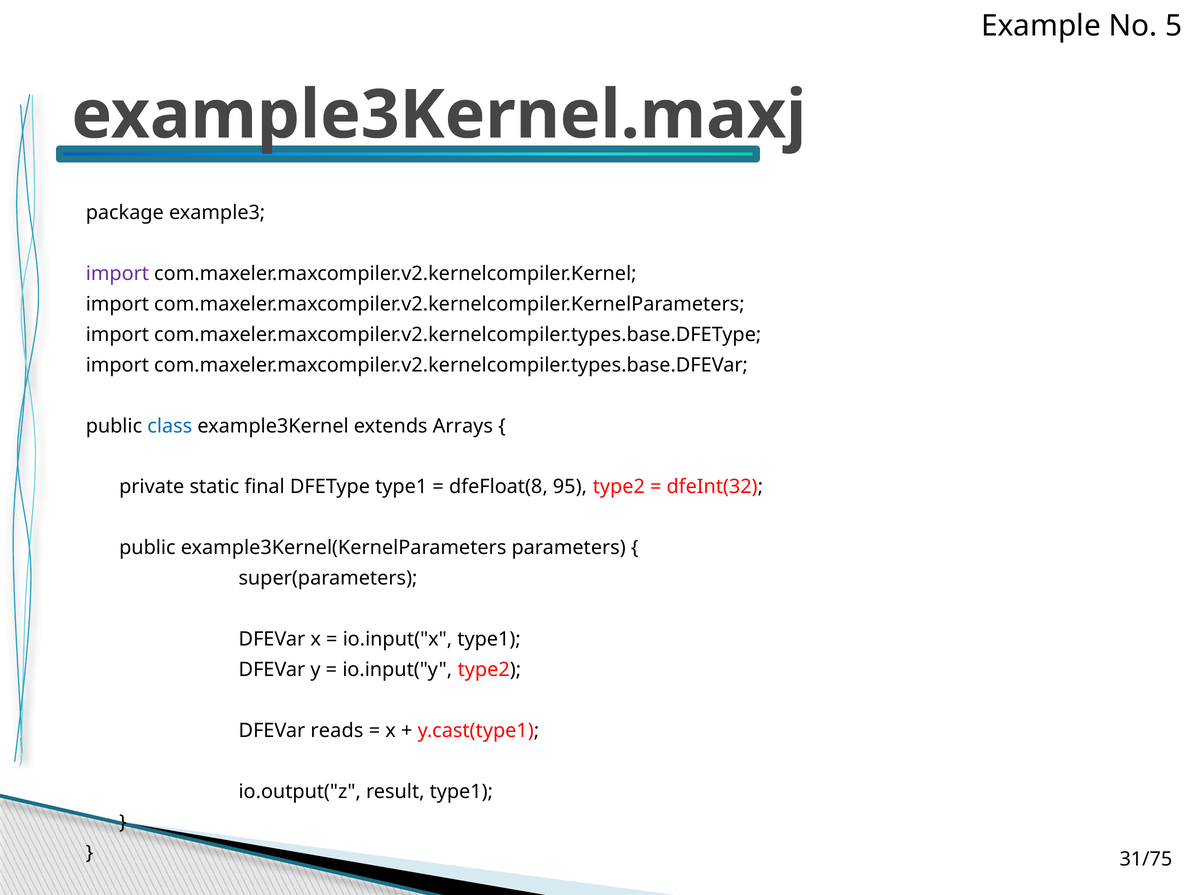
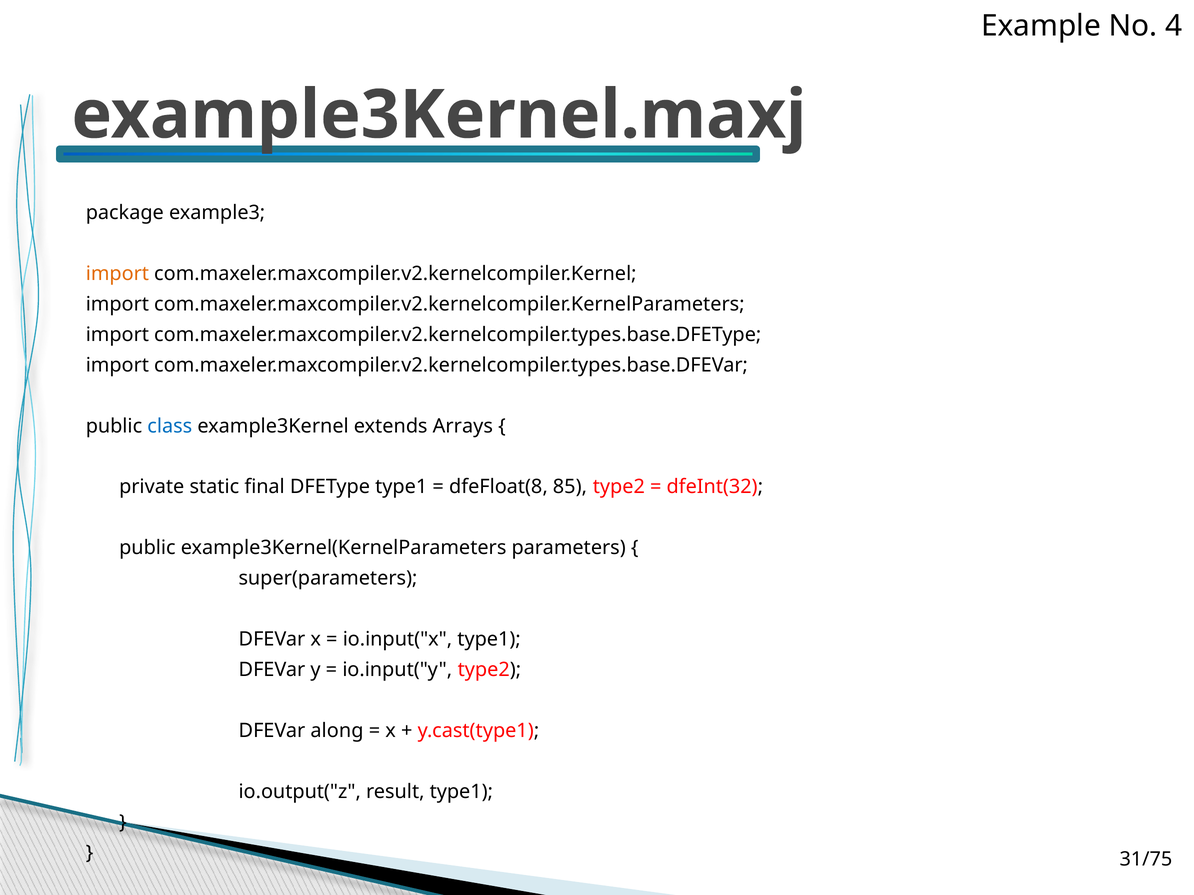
5: 5 -> 4
import at (117, 274) colour: purple -> orange
95: 95 -> 85
reads: reads -> along
